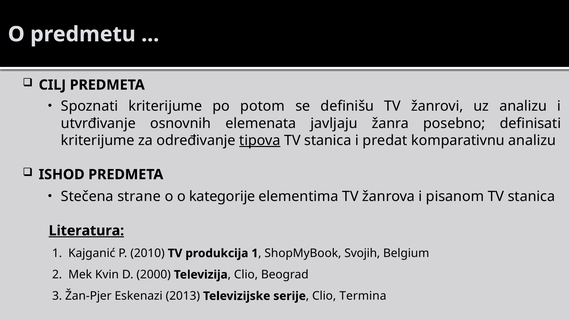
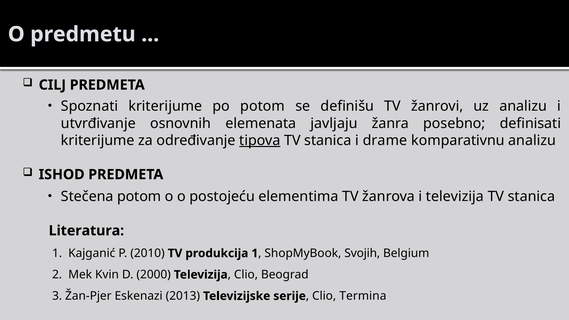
predat: predat -> drame
Stečena strane: strane -> potom
kategorije: kategorije -> postojeću
i pisanom: pisanom -> televizija
Literatura underline: present -> none
